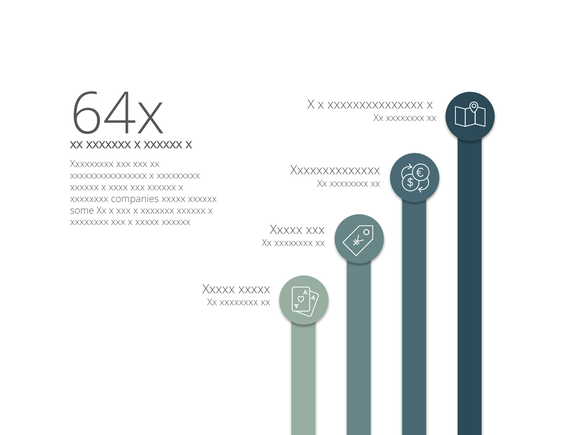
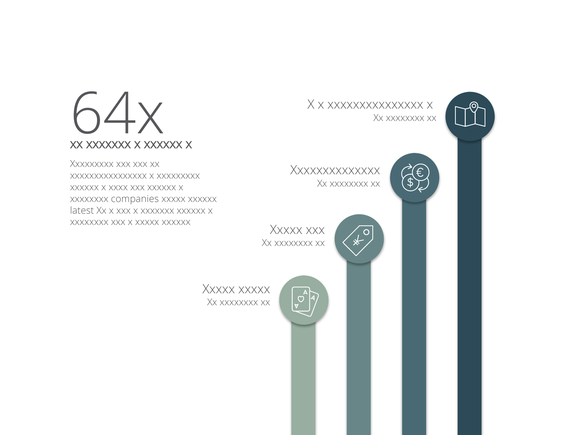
some: some -> latest
